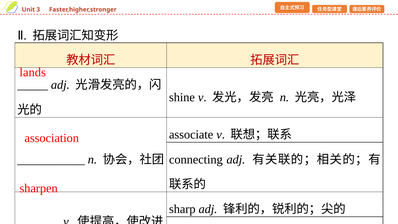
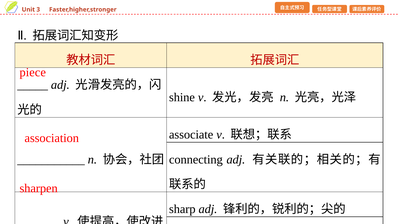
lands: lands -> piece
